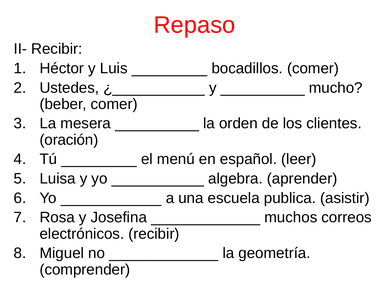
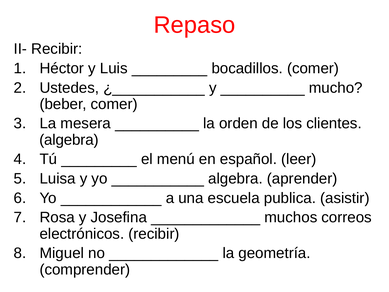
oración at (69, 140): oración -> algebra
